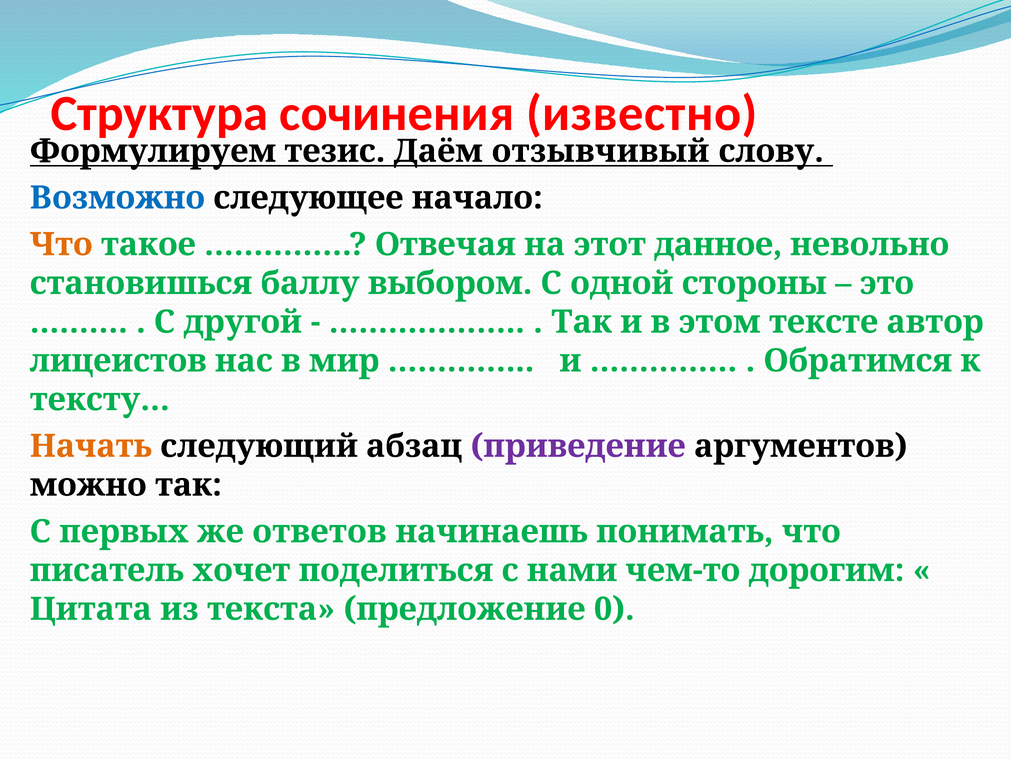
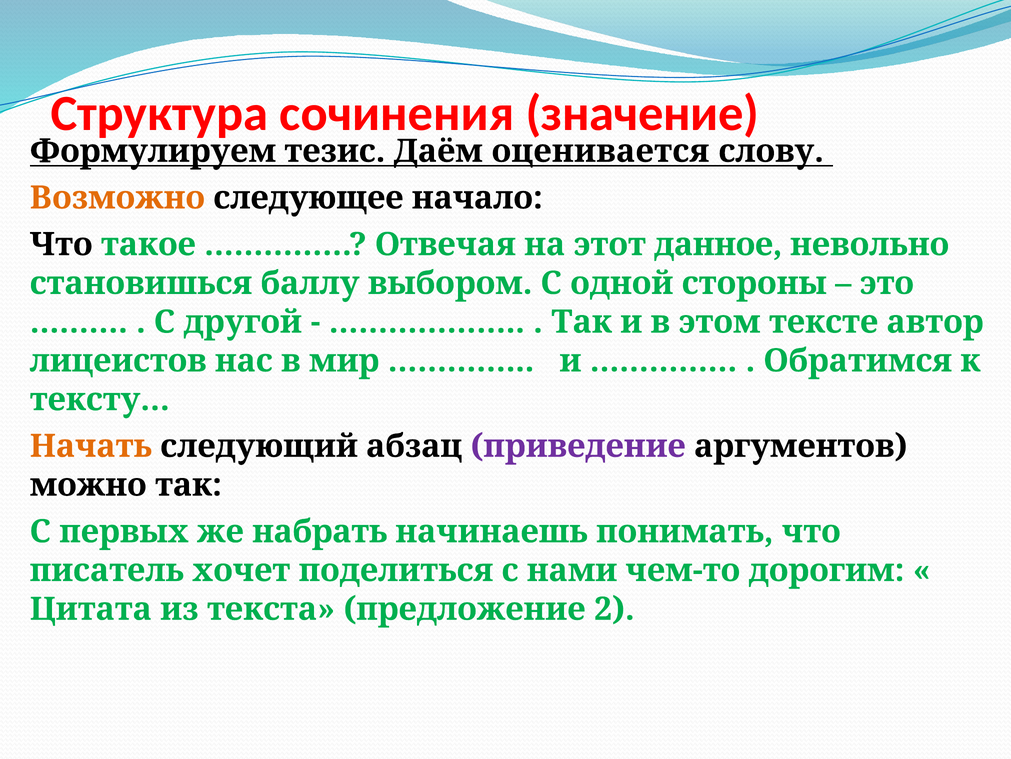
известно: известно -> значение
отзывчивый: отзывчивый -> оценивается
Возможно colour: blue -> orange
Что at (61, 244) colour: orange -> black
ответов: ответов -> набрать
0: 0 -> 2
